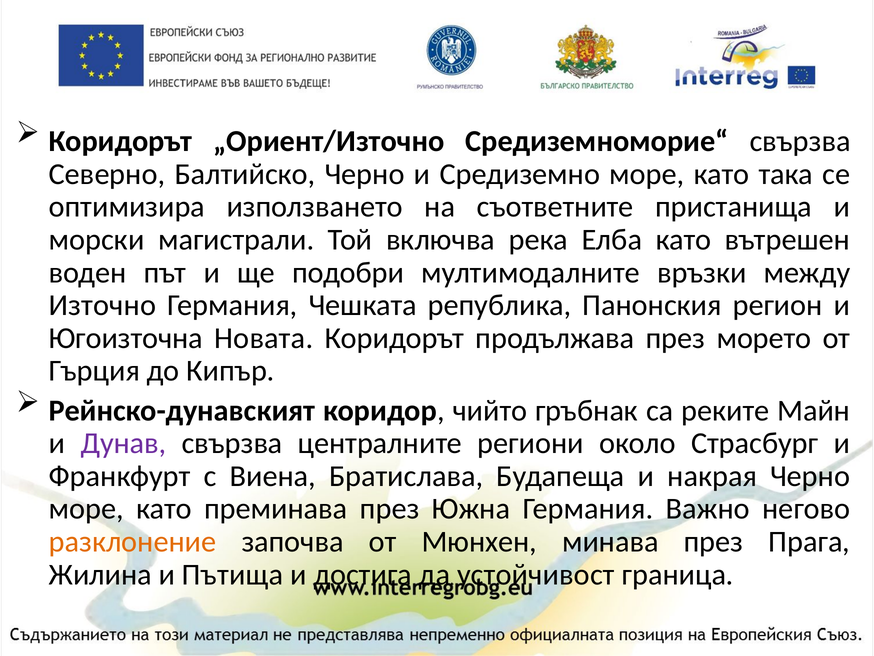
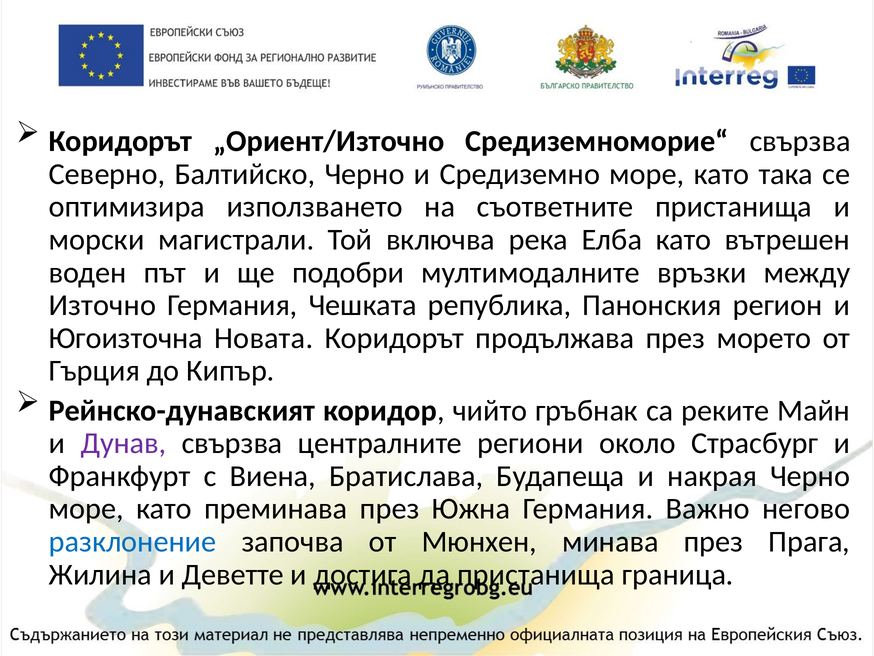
разклонение colour: orange -> blue
Пътища: Пътища -> Деветте
да устойчивост: устойчивост -> пристанища
